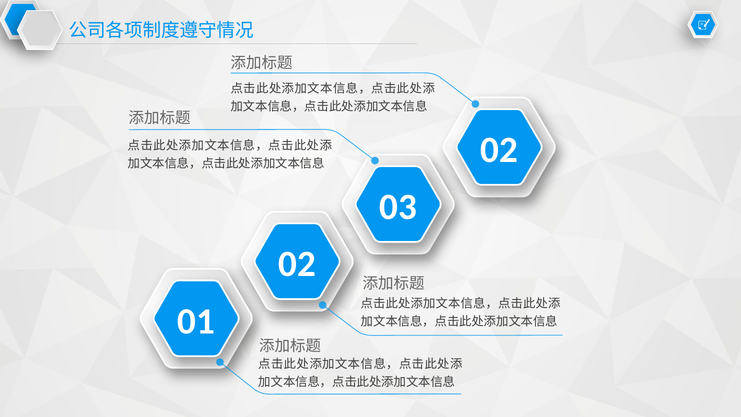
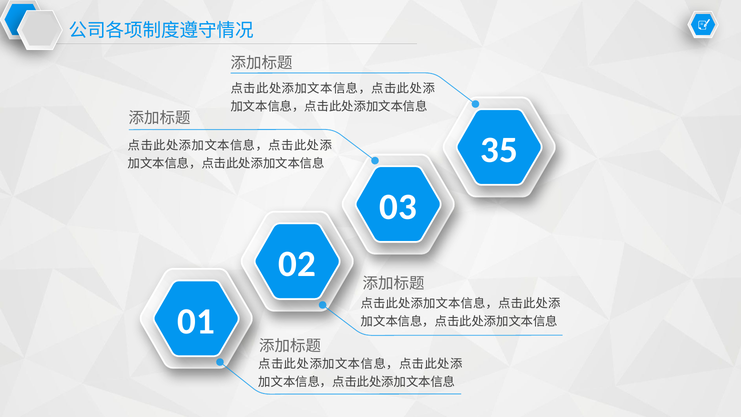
02 at (499, 150): 02 -> 35
